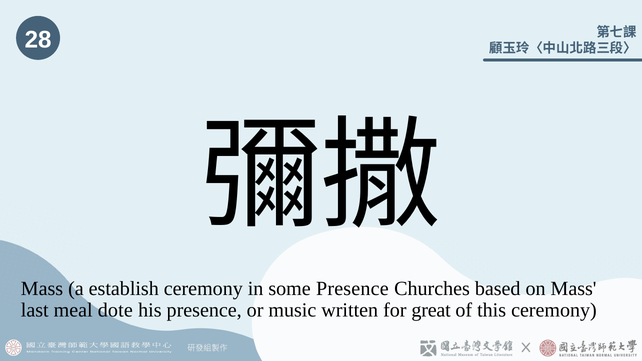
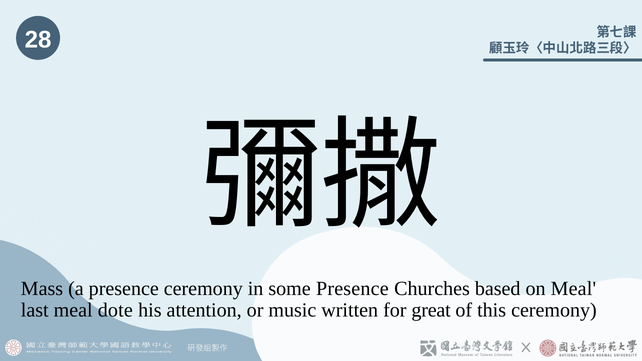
a establish: establish -> presence
on Mass: Mass -> Meal
his presence: presence -> attention
